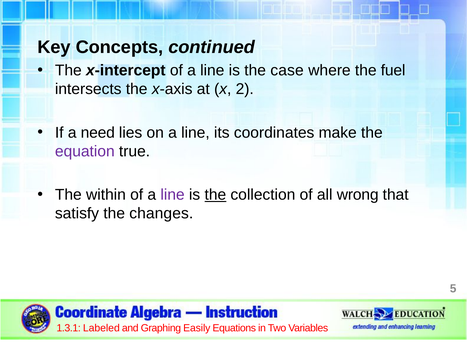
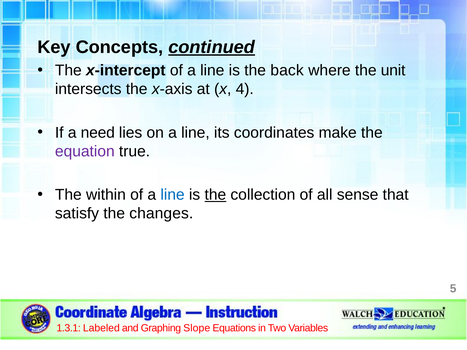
continued underline: none -> present
case: case -> back
fuel: fuel -> unit
2: 2 -> 4
line at (173, 195) colour: purple -> blue
wrong: wrong -> sense
Easily: Easily -> Slope
